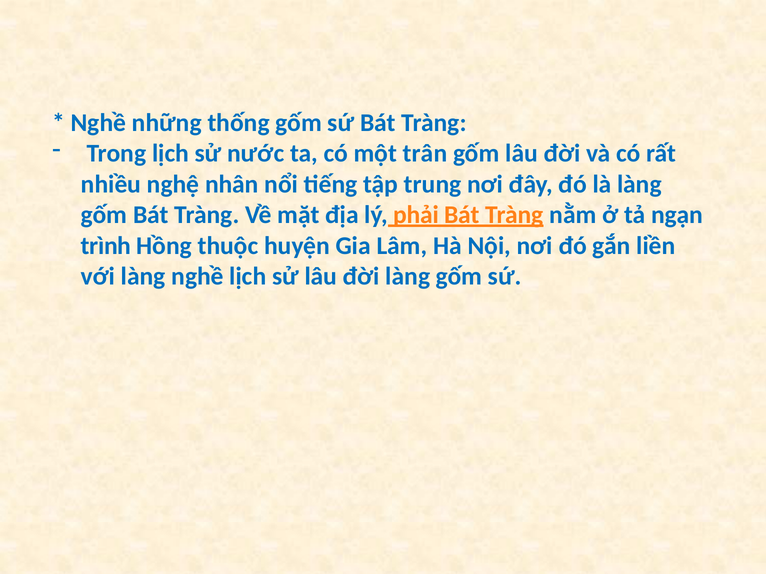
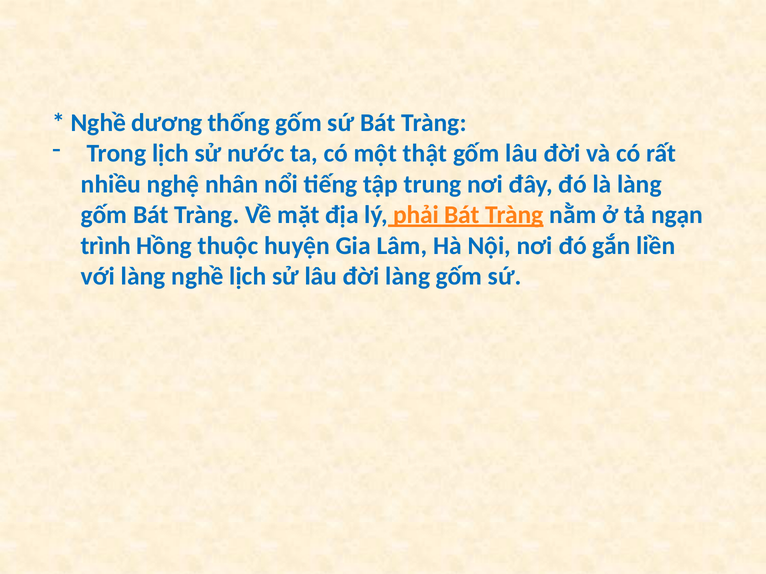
những: những -> dương
trân: trân -> thật
